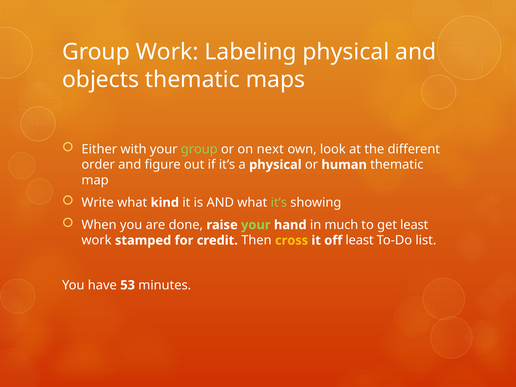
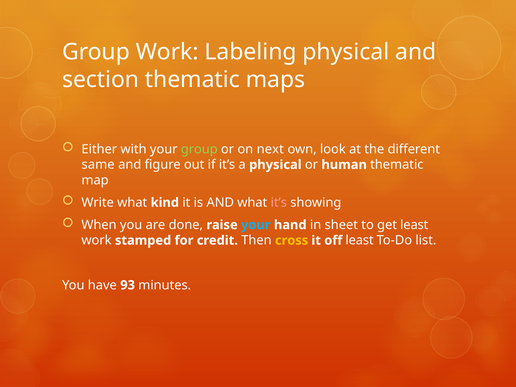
objects: objects -> section
order: order -> same
it’s at (279, 203) colour: light green -> pink
your at (256, 225) colour: light green -> light blue
much: much -> sheet
53: 53 -> 93
